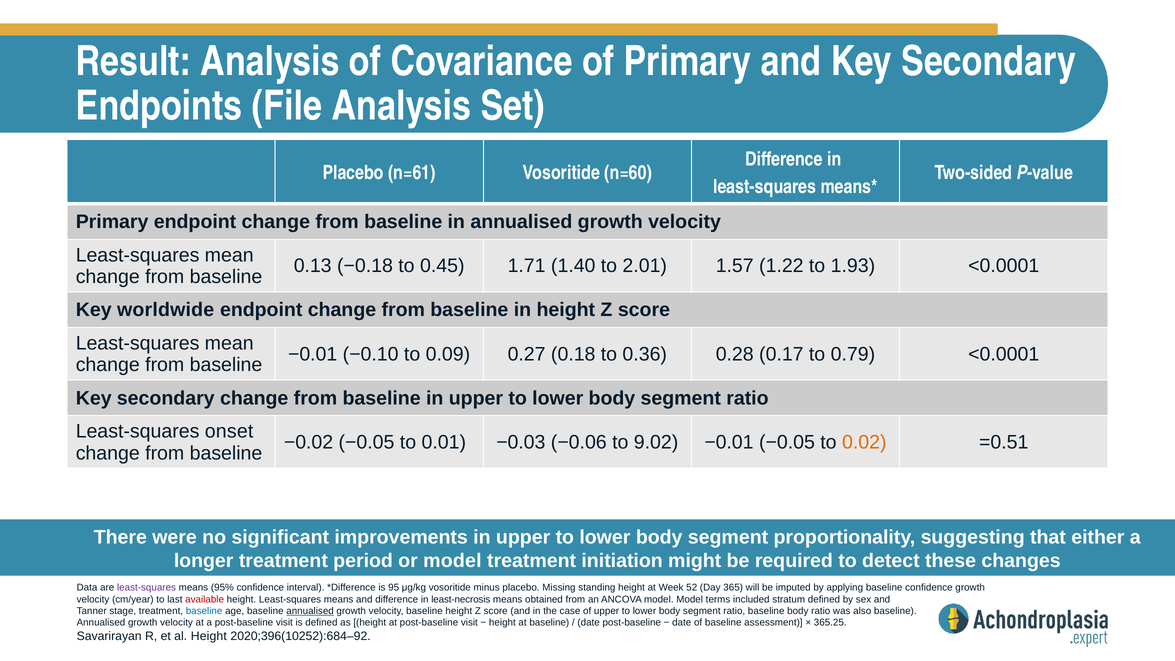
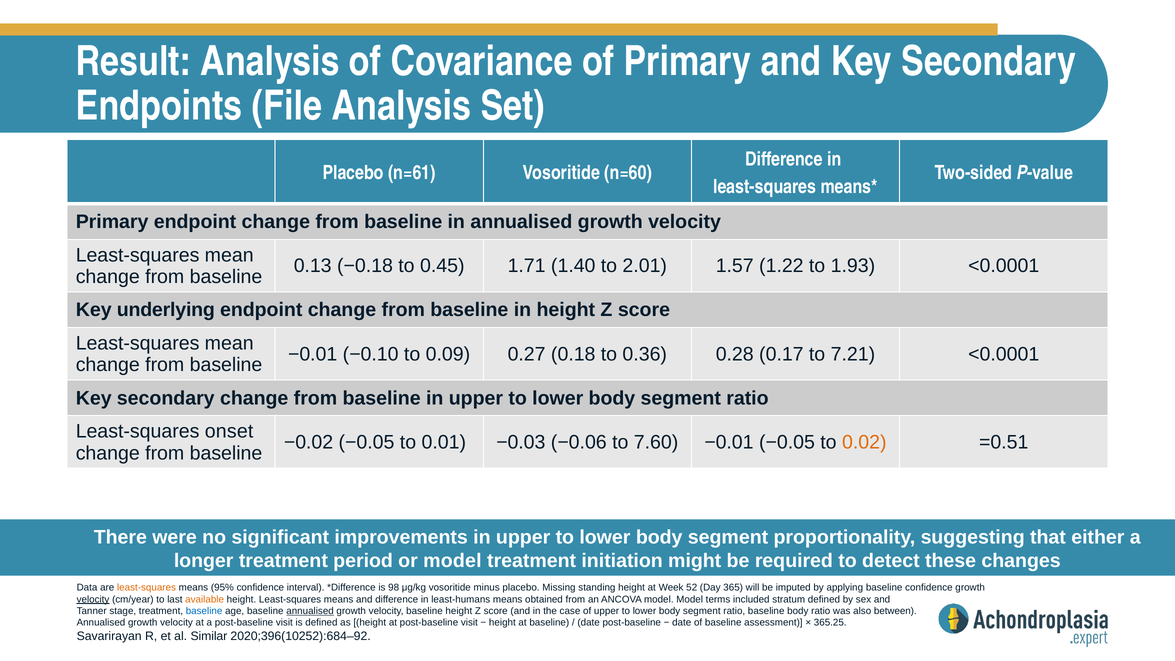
worldwide: worldwide -> underlying
0.79: 0.79 -> 7.21
9.02: 9.02 -> 7.60
least-squares at (146, 588) colour: purple -> orange
95: 95 -> 98
velocity at (93, 599) underline: none -> present
available colour: red -> orange
least-necrosis: least-necrosis -> least-humans
also baseline: baseline -> between
al Height: Height -> Similar
